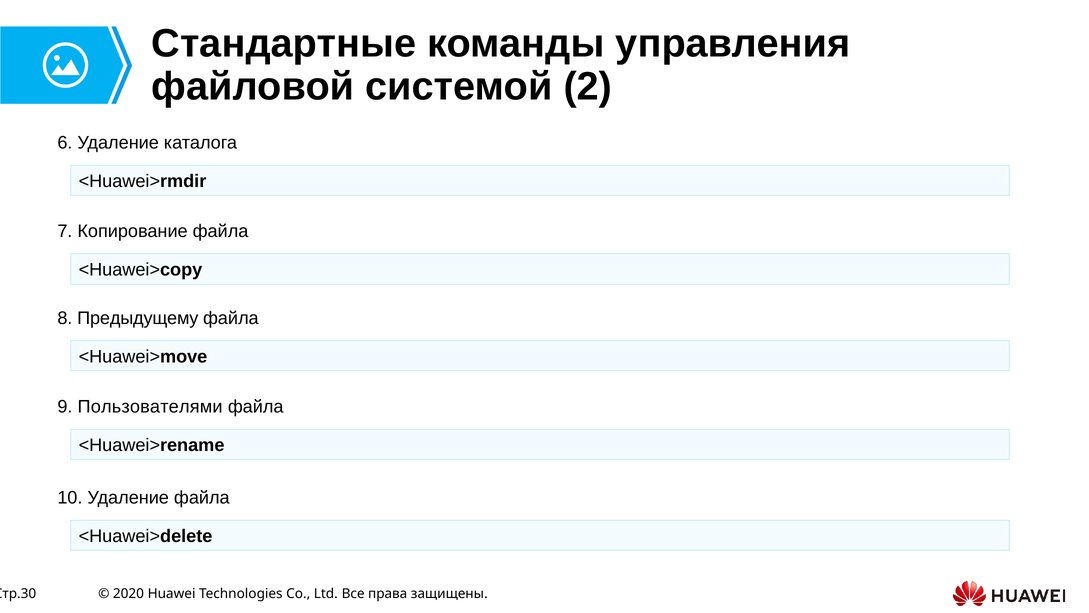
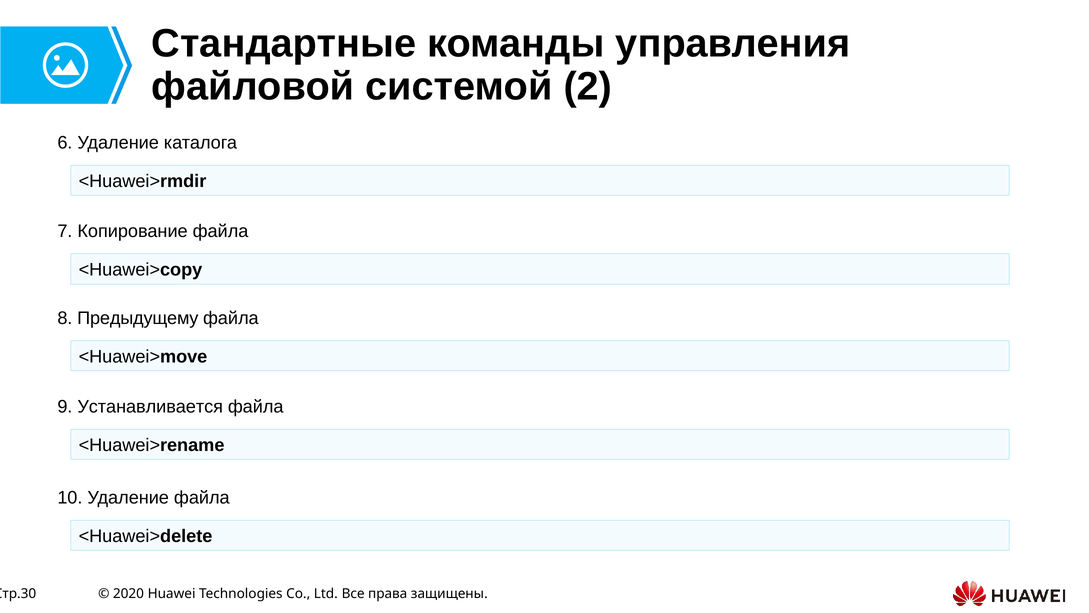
Пользователями: Пользователями -> Устанавливается
